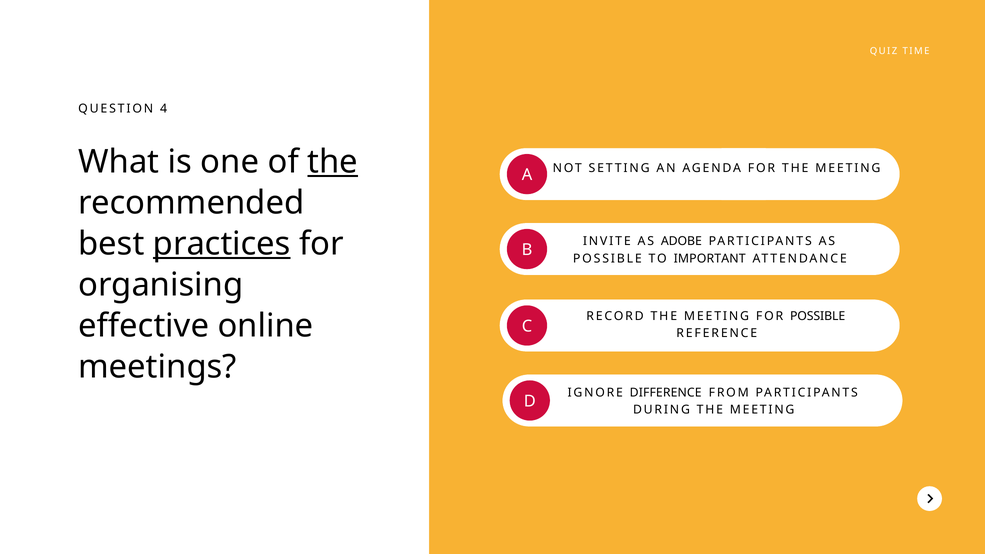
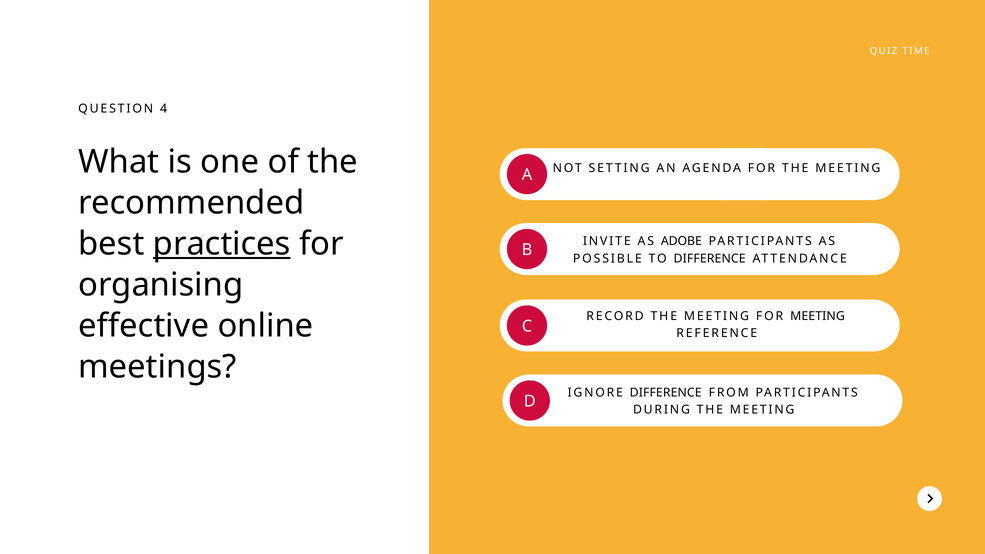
the at (333, 162) underline: present -> none
TO IMPORTANT: IMPORTANT -> DIFFERENCE
FOR POSSIBLE: POSSIBLE -> MEETING
